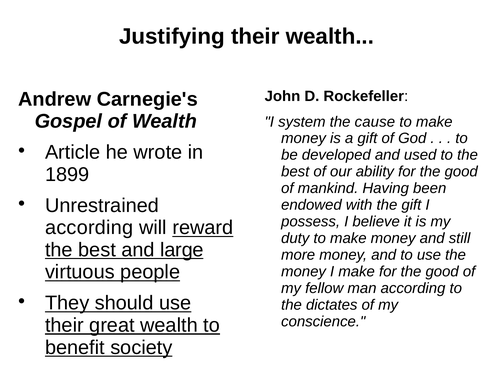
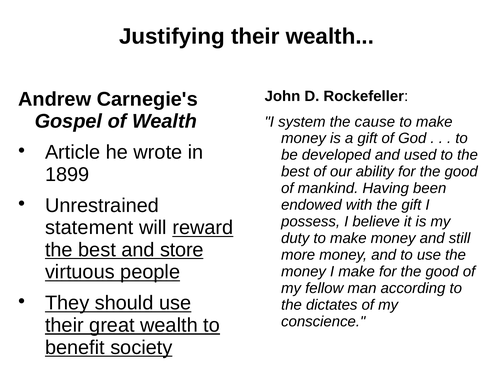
according at (89, 228): according -> statement
large: large -> store
